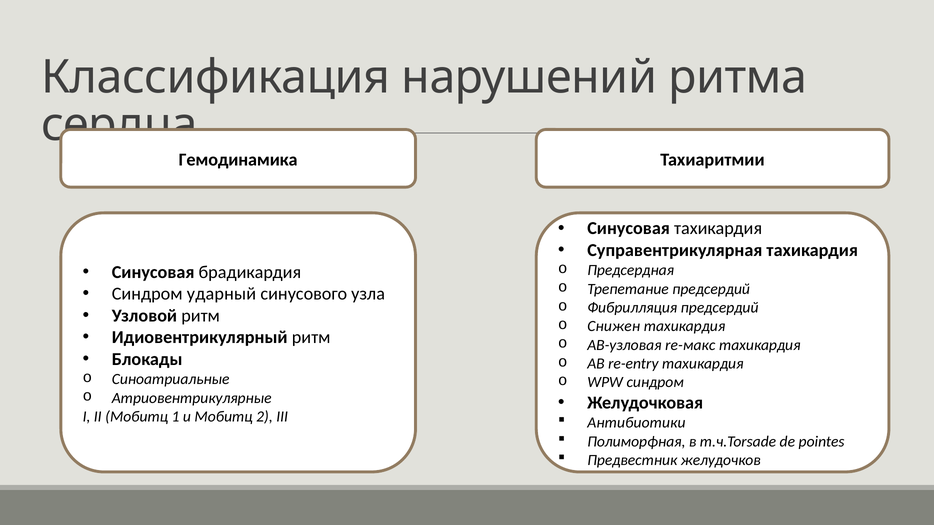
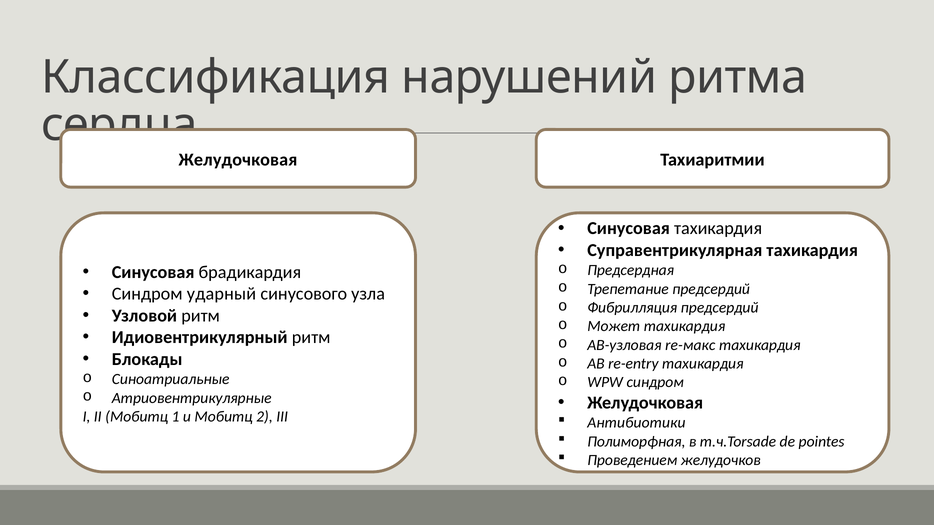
Гемодинамика at (238, 160): Гемодинамика -> Желудочковая
Снижен: Снижен -> Может
Предвестник: Предвестник -> Проведением
